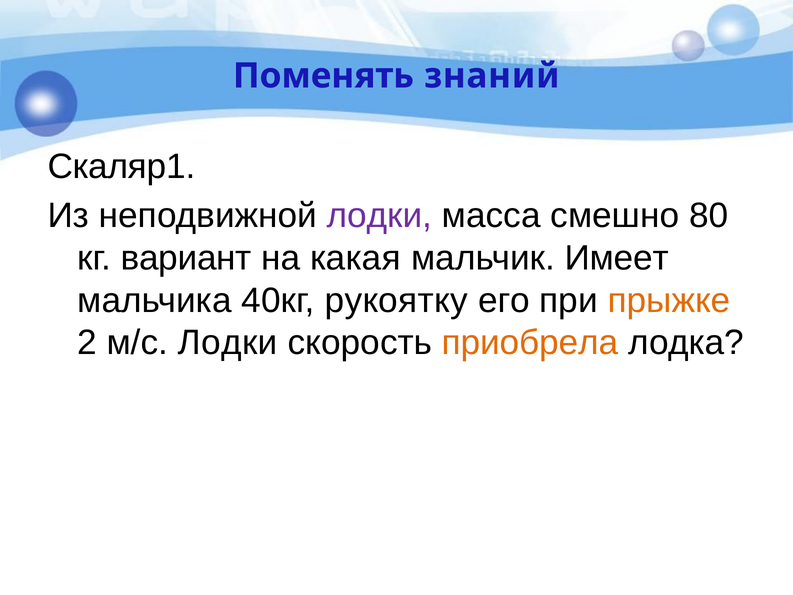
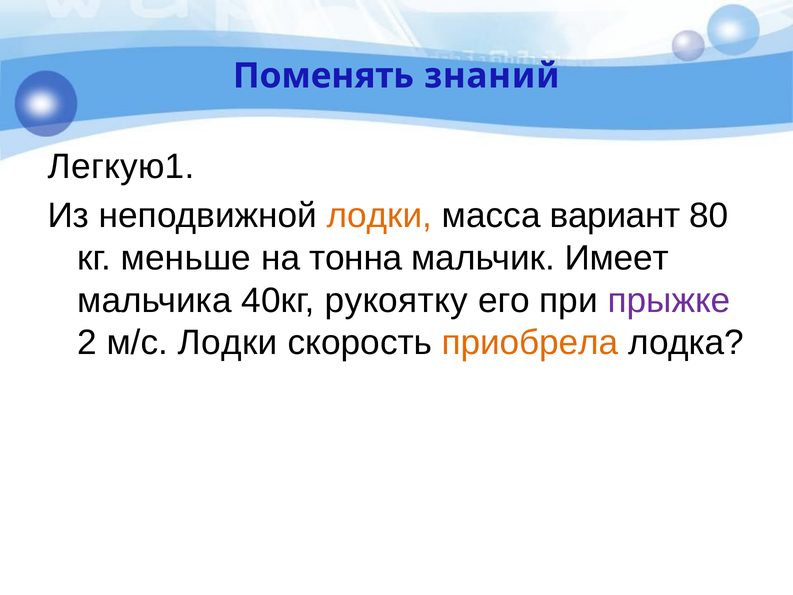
Скаляр1: Скаляр1 -> Легкую1
лодки at (380, 216) colour: purple -> orange
смешно: смешно -> вариант
вариант: вариант -> меньше
какая: какая -> тонна
прыжке colour: orange -> purple
